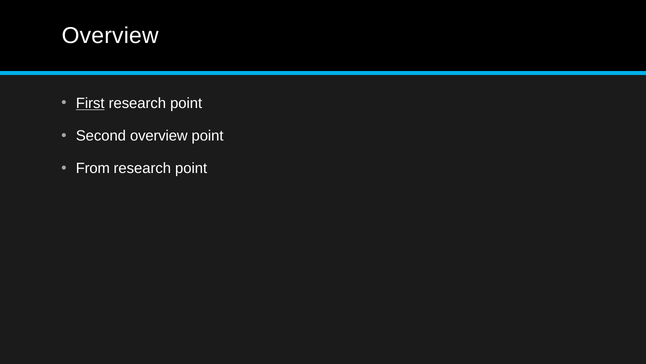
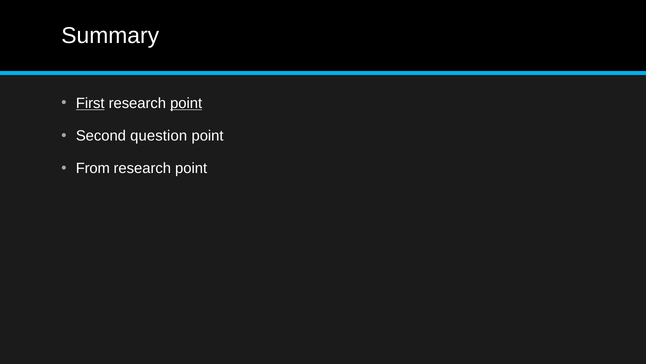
Overview at (110, 36): Overview -> Summary
point at (186, 103) underline: none -> present
Second overview: overview -> question
